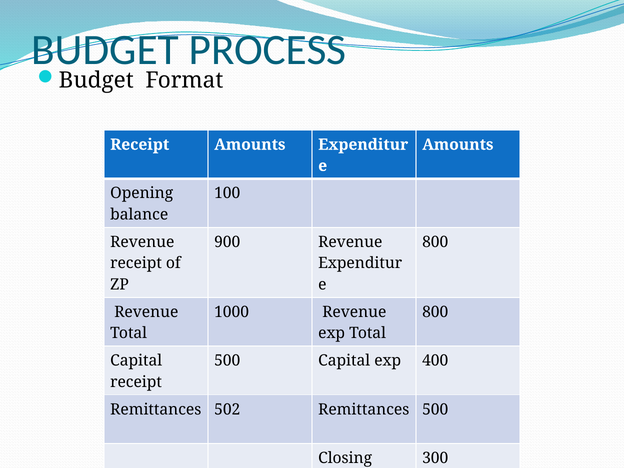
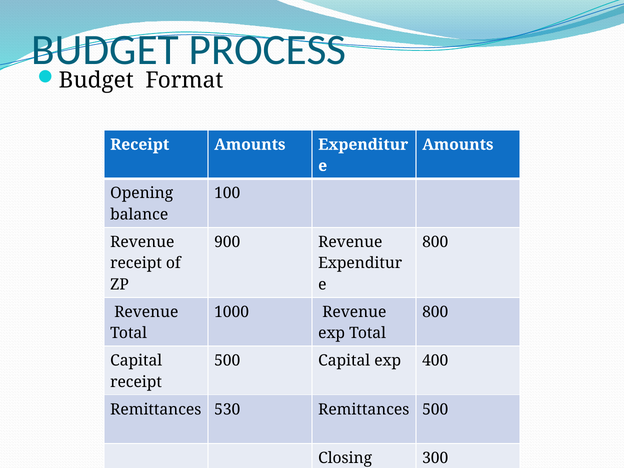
502: 502 -> 530
